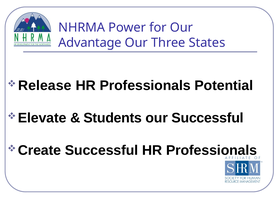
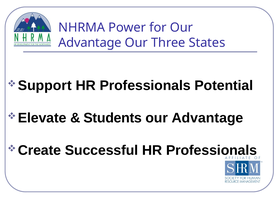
Release: Release -> Support
Successful at (208, 118): Successful -> Advantage
